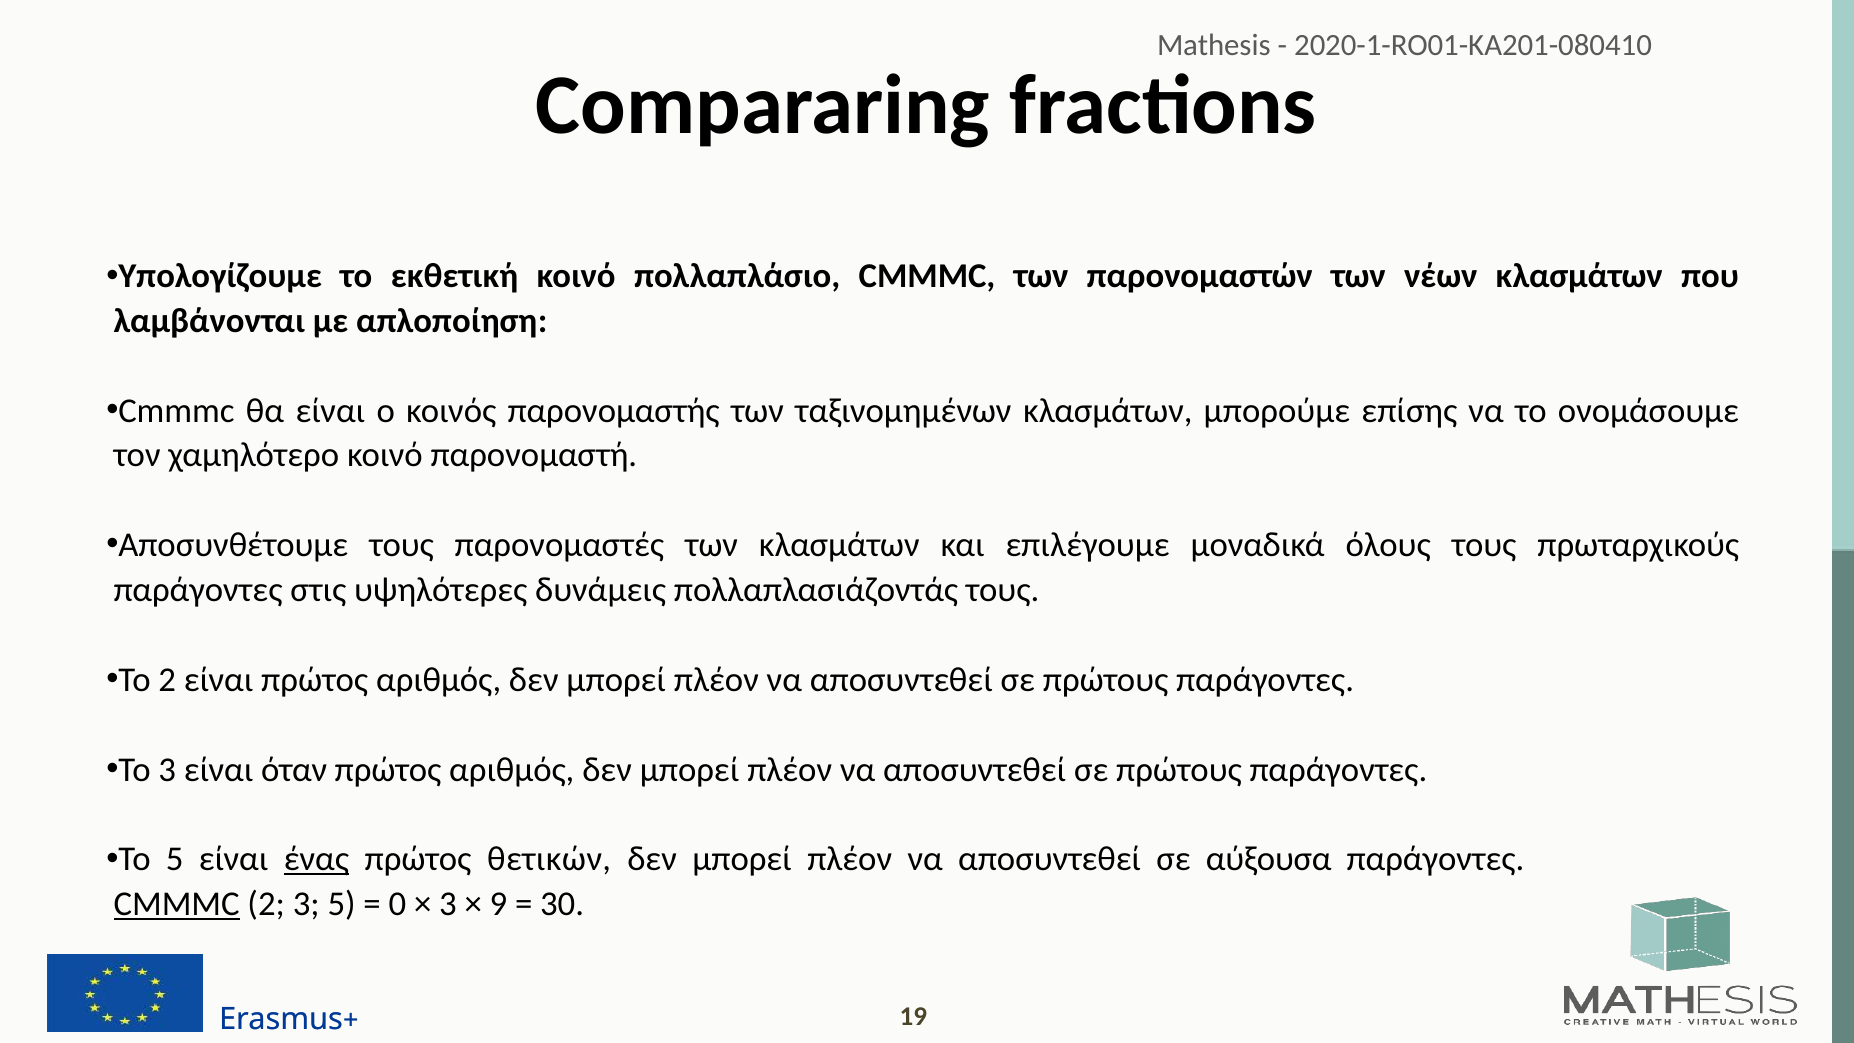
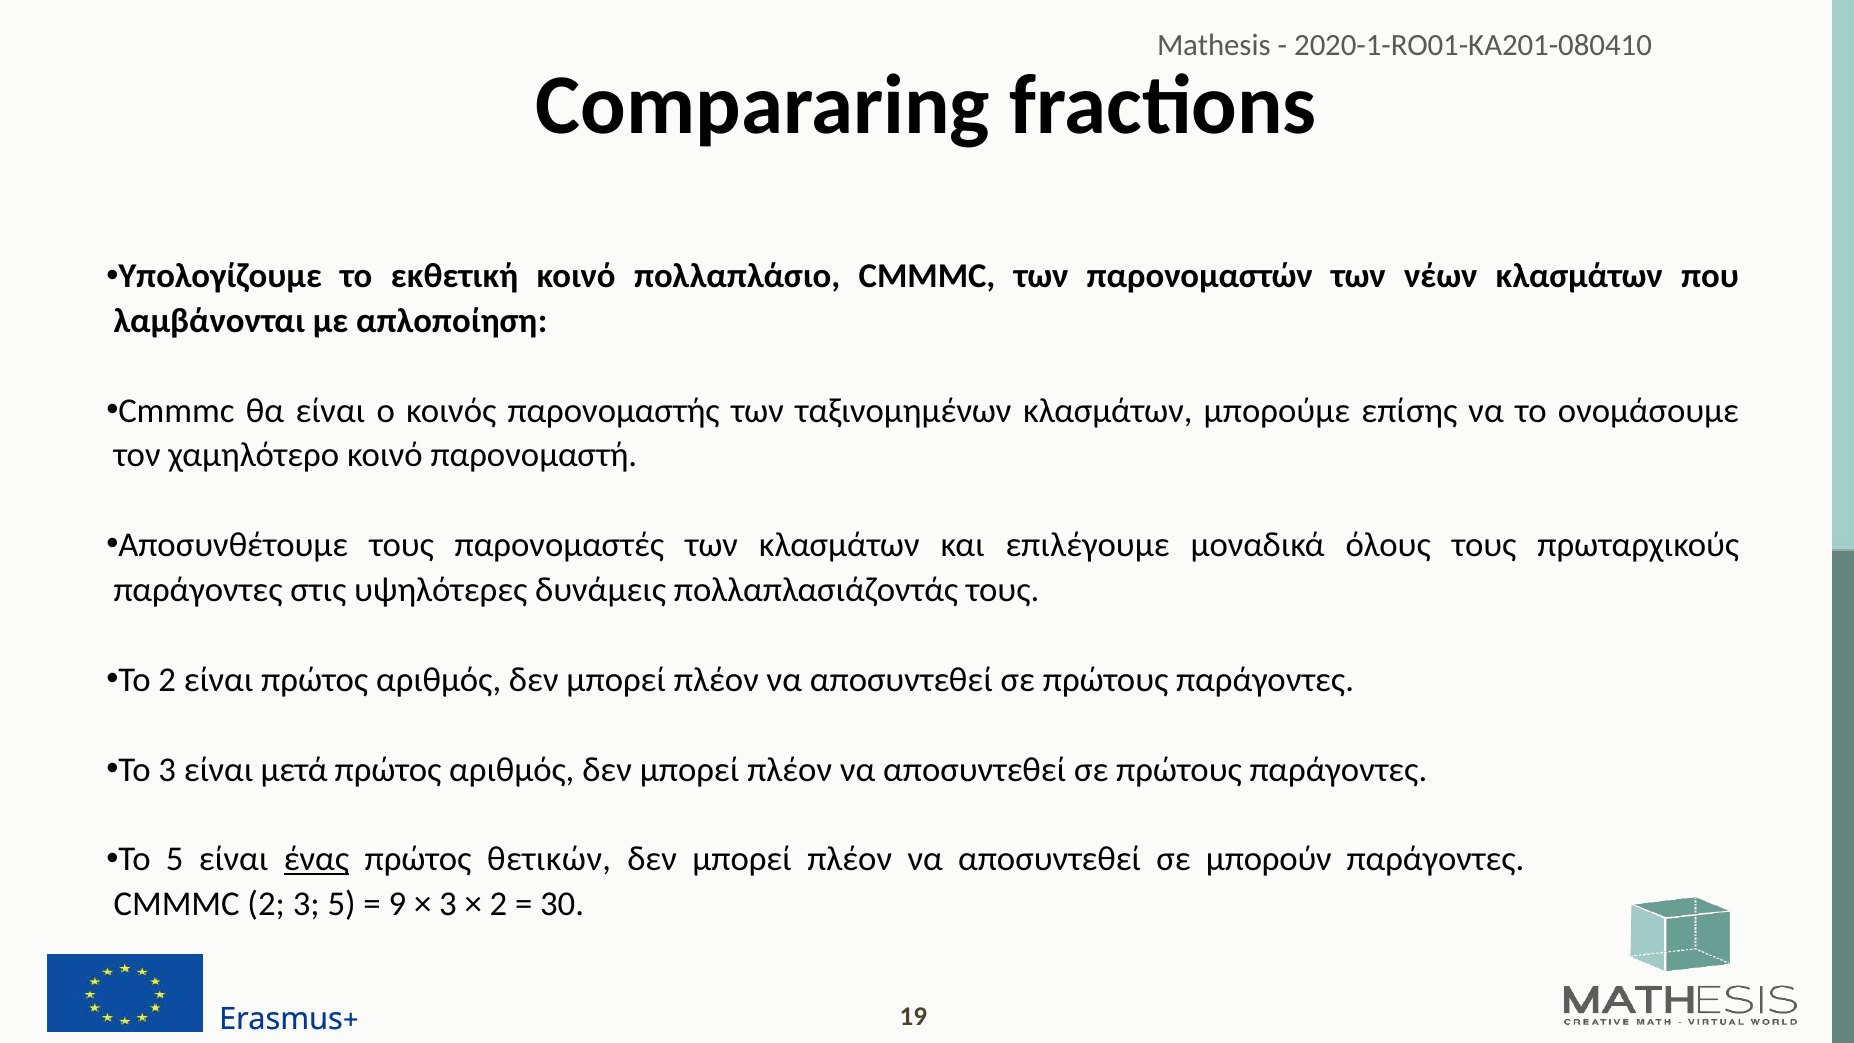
όταν: όταν -> μετά
αύξουσα: αύξουσα -> μπορούν
CMMMC at (177, 904) underline: present -> none
0: 0 -> 9
9 at (498, 904): 9 -> 2
